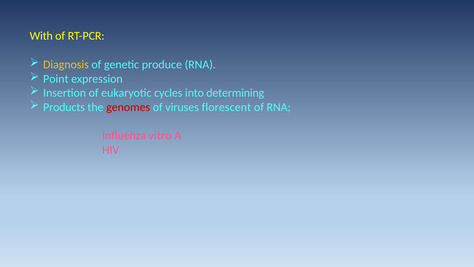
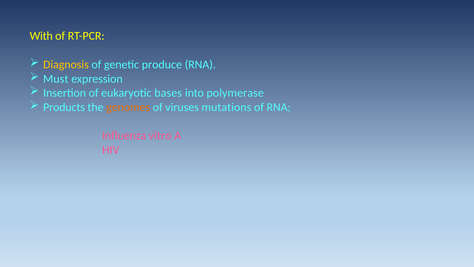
Point: Point -> Must
cycles: cycles -> bases
determining: determining -> polymerase
genomes colour: red -> orange
florescent: florescent -> mutations
